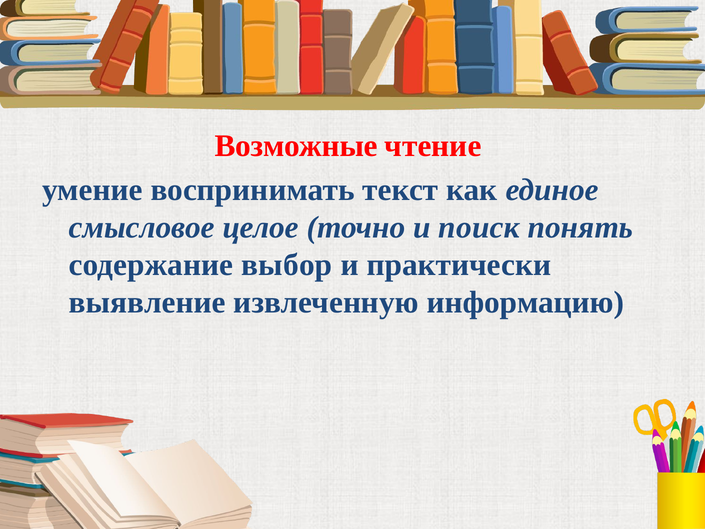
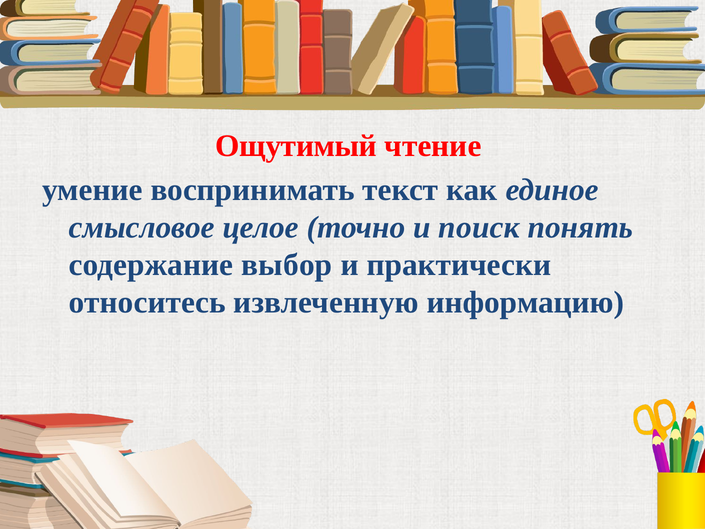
Возможные: Возможные -> Ощутимый
выявление: выявление -> относитесь
